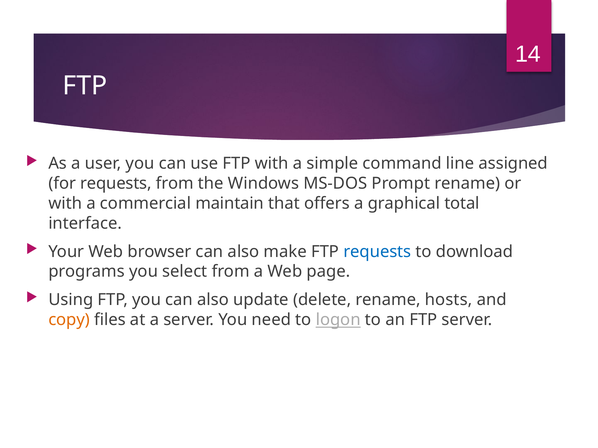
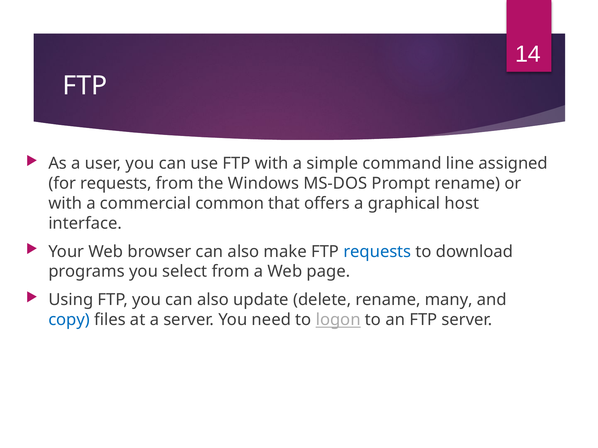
maintain: maintain -> common
total: total -> host
hosts: hosts -> many
copy colour: orange -> blue
